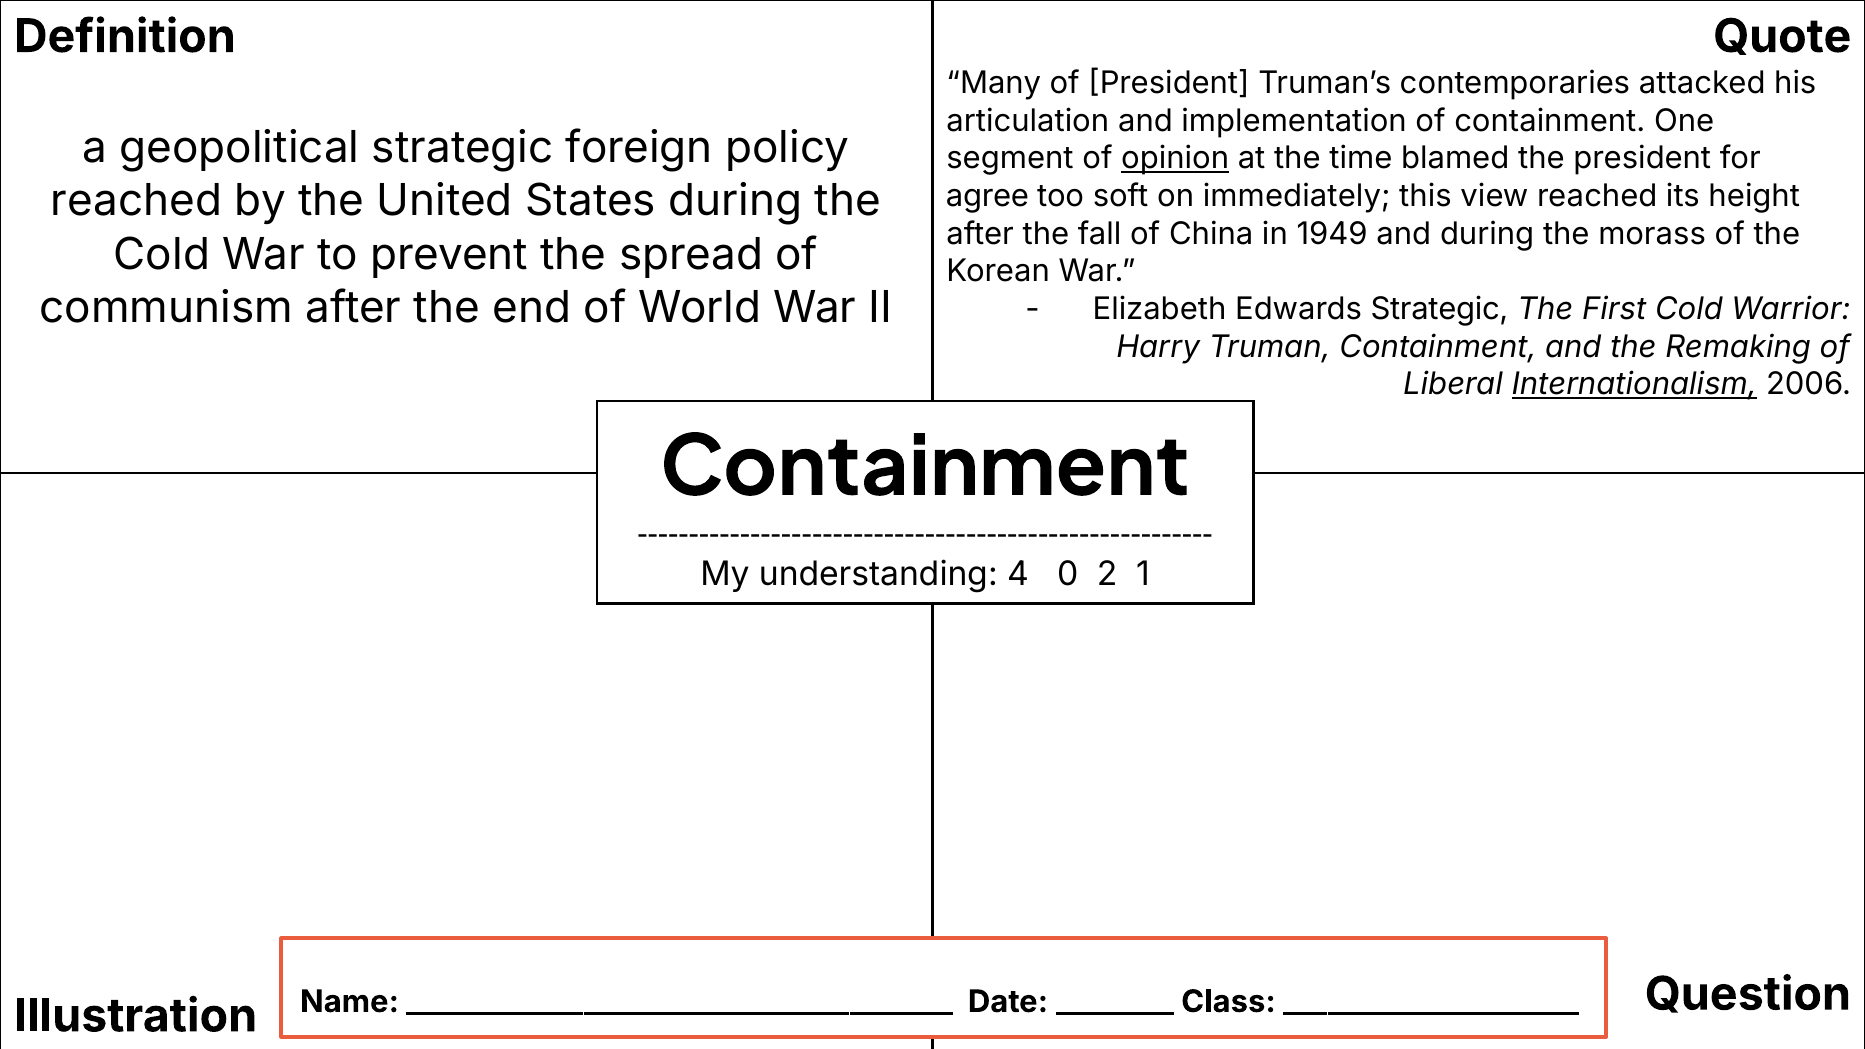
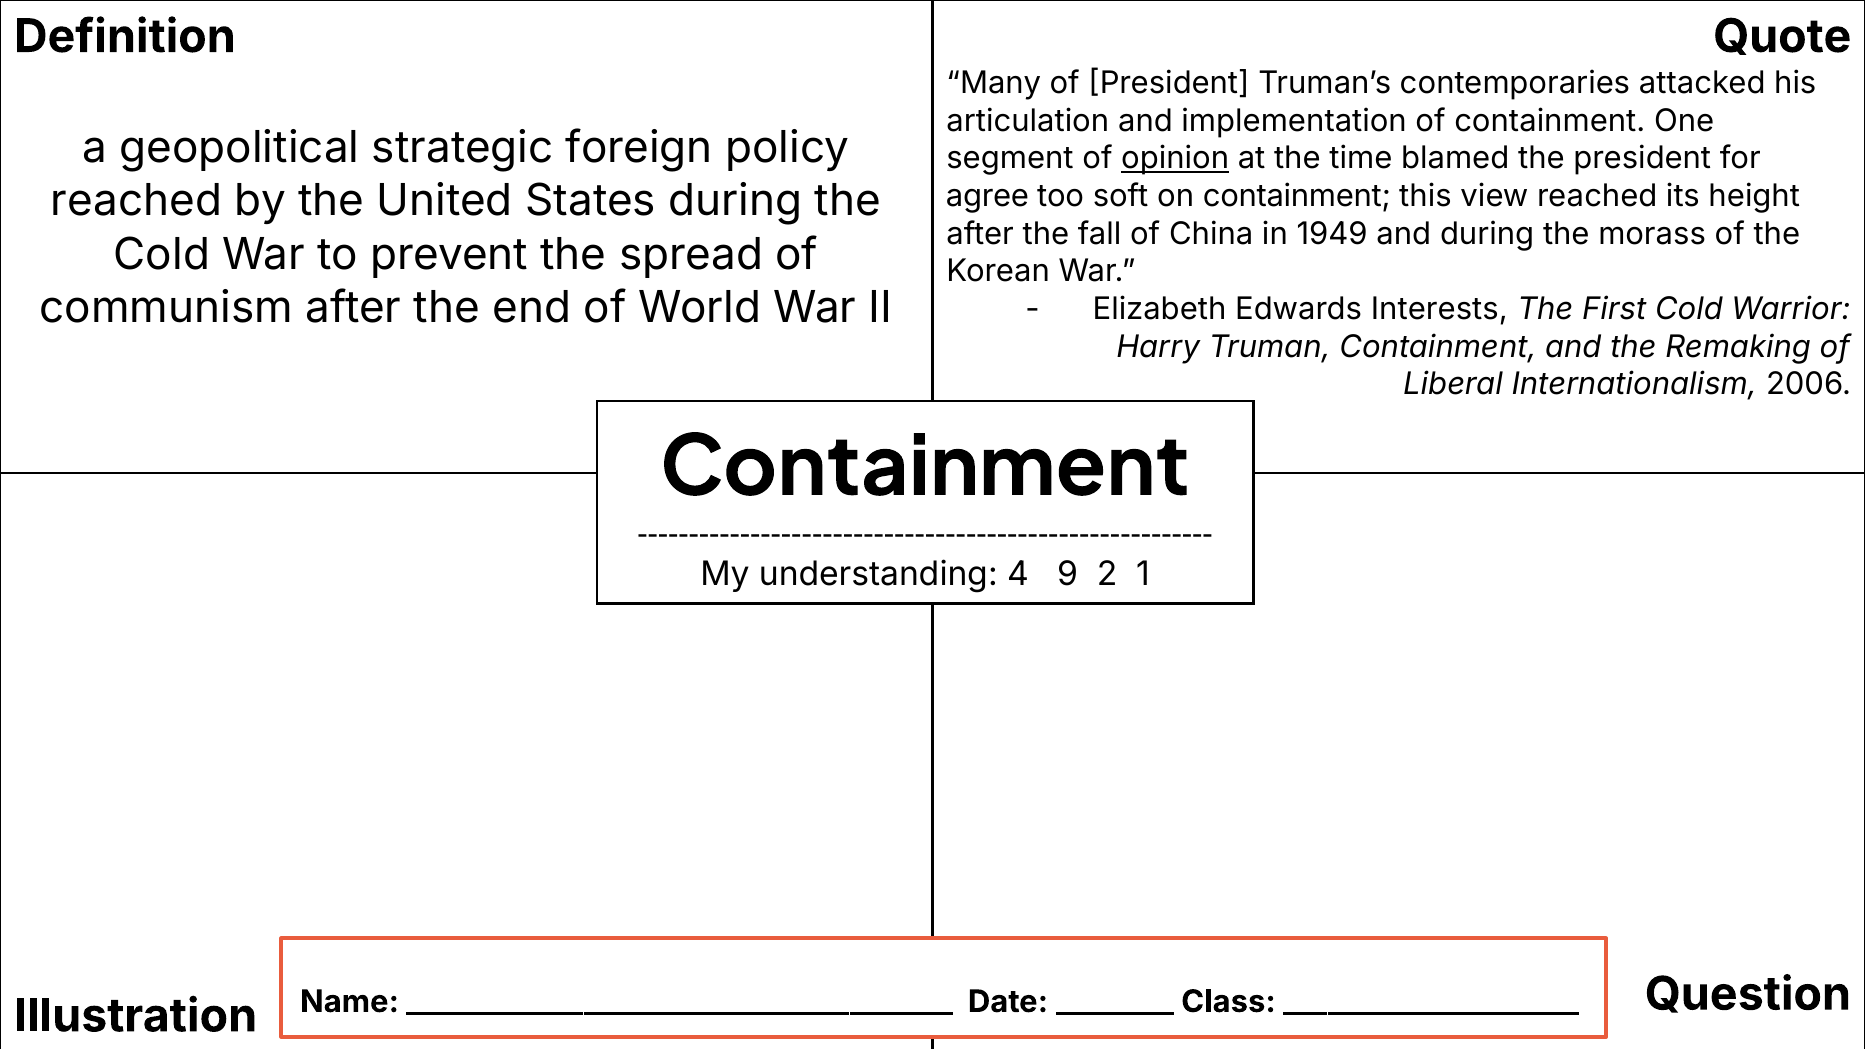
on immediately: immediately -> containment
Edwards Strategic: Strategic -> Interests
Internationalism underline: present -> none
0: 0 -> 9
